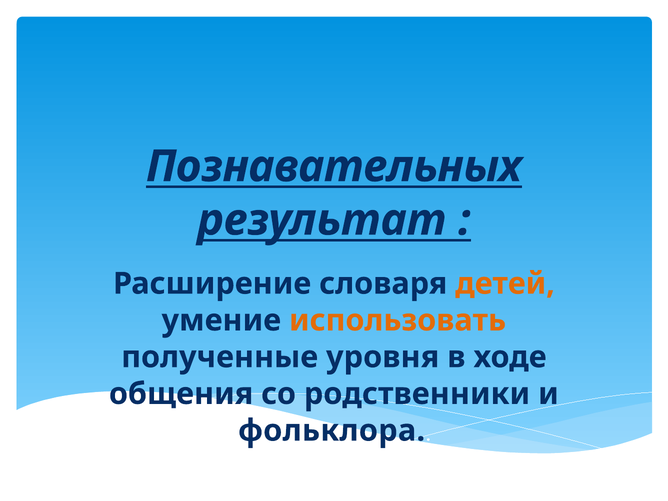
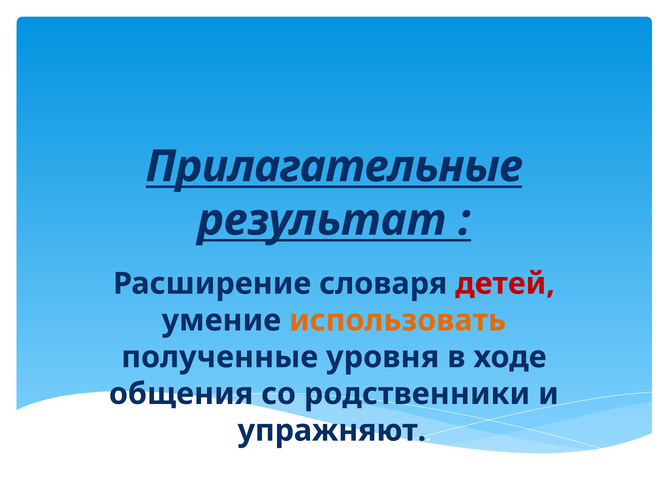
Познавательных: Познавательных -> Прилагательные
детей colour: orange -> red
фольклора: фольклора -> упражняют
